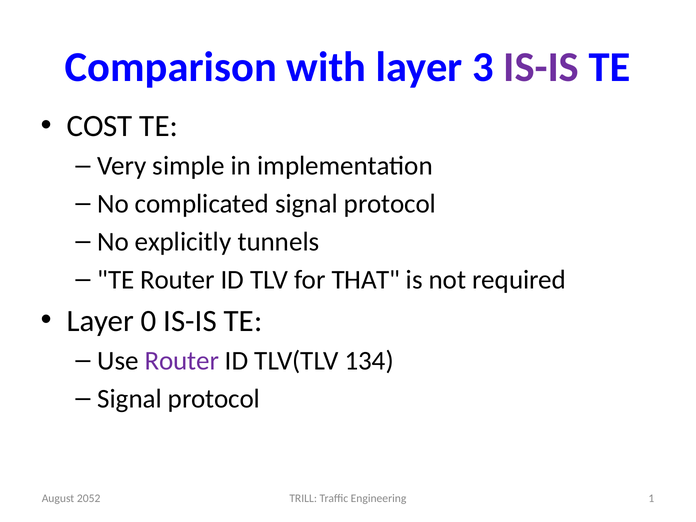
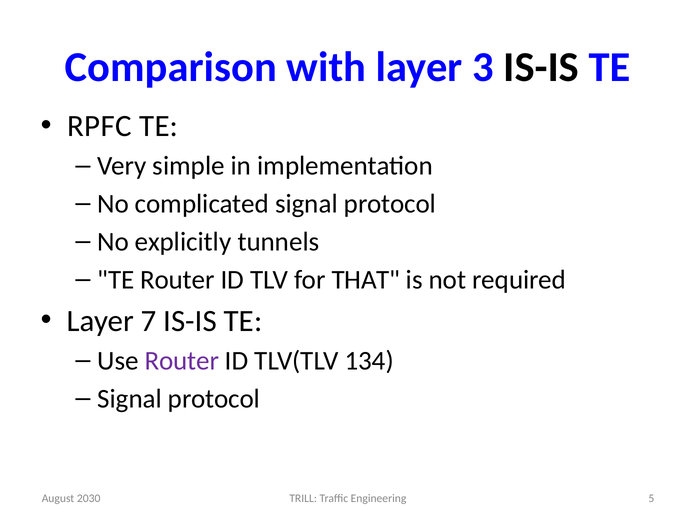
IS-IS at (541, 67) colour: purple -> black
COST: COST -> RPFC
0: 0 -> 7
1: 1 -> 5
2052: 2052 -> 2030
